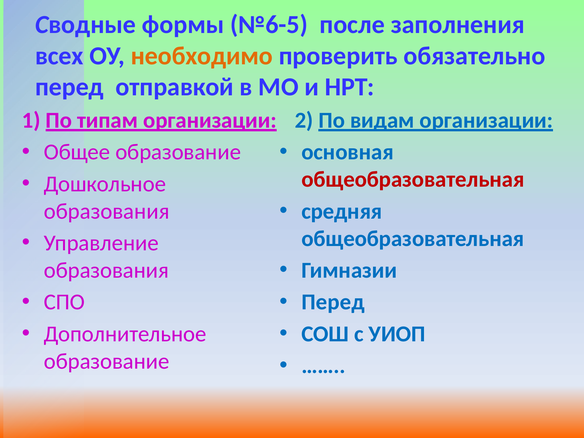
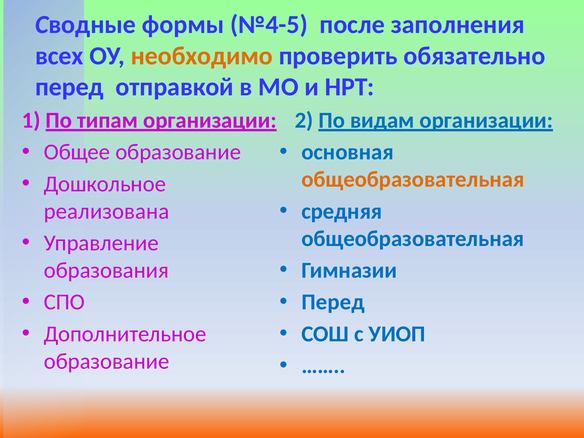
№6-5: №6-5 -> №4-5
общеобразовательная at (413, 179) colour: red -> orange
образования at (107, 211): образования -> реализована
